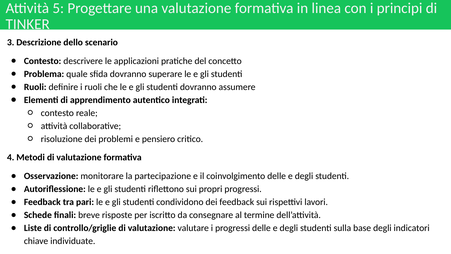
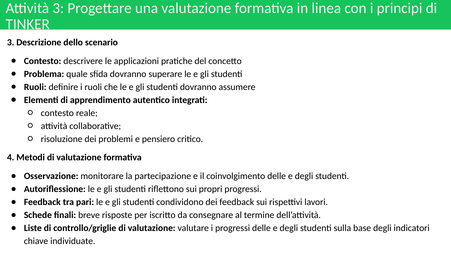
Attività 5: 5 -> 3
